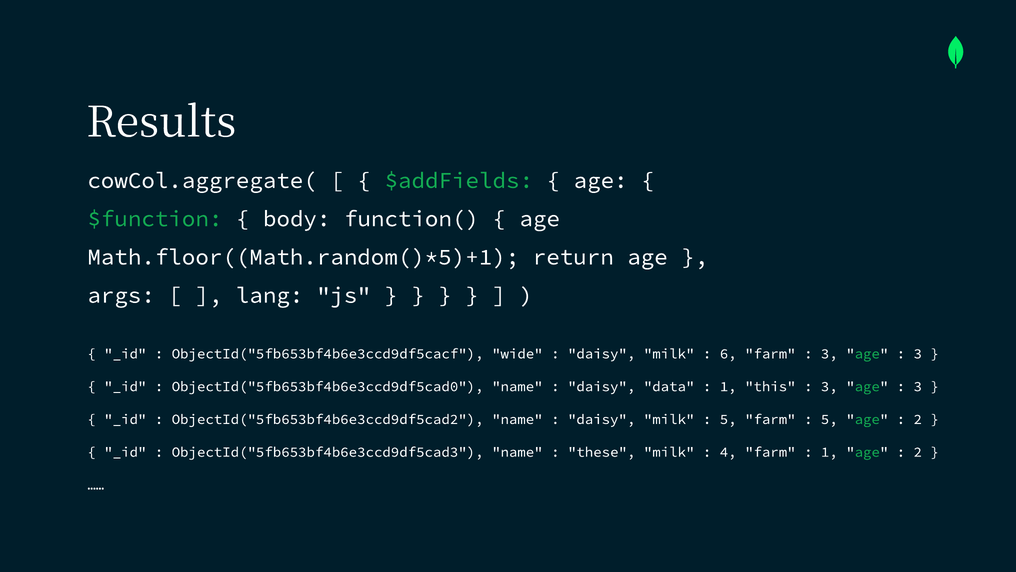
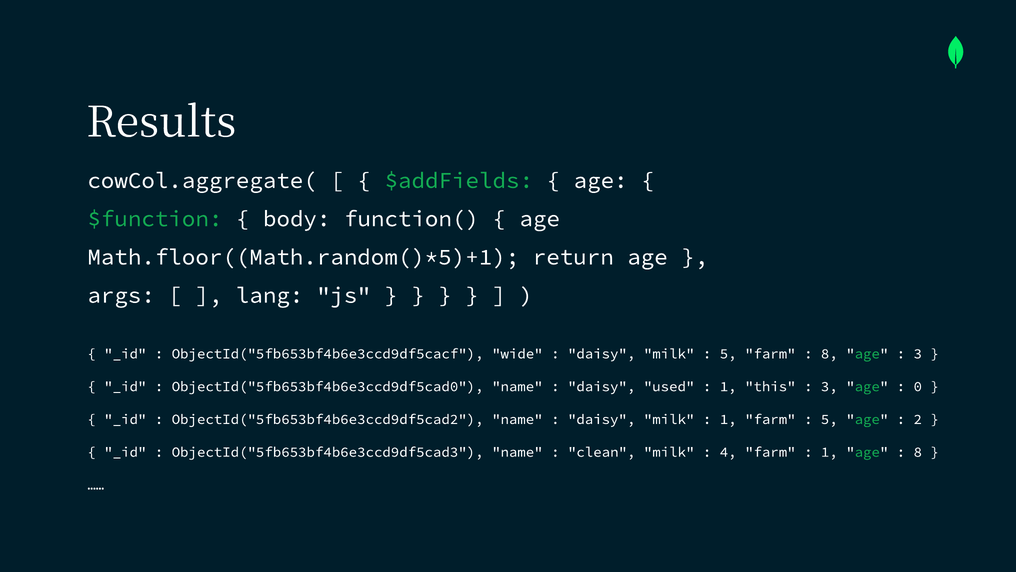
6 at (728, 353): 6 -> 5
3 at (829, 353): 3 -> 8
data: data -> used
3 at (918, 386): 3 -> 0
5 at (728, 419): 5 -> 1
these: these -> clean
2 at (918, 452): 2 -> 8
